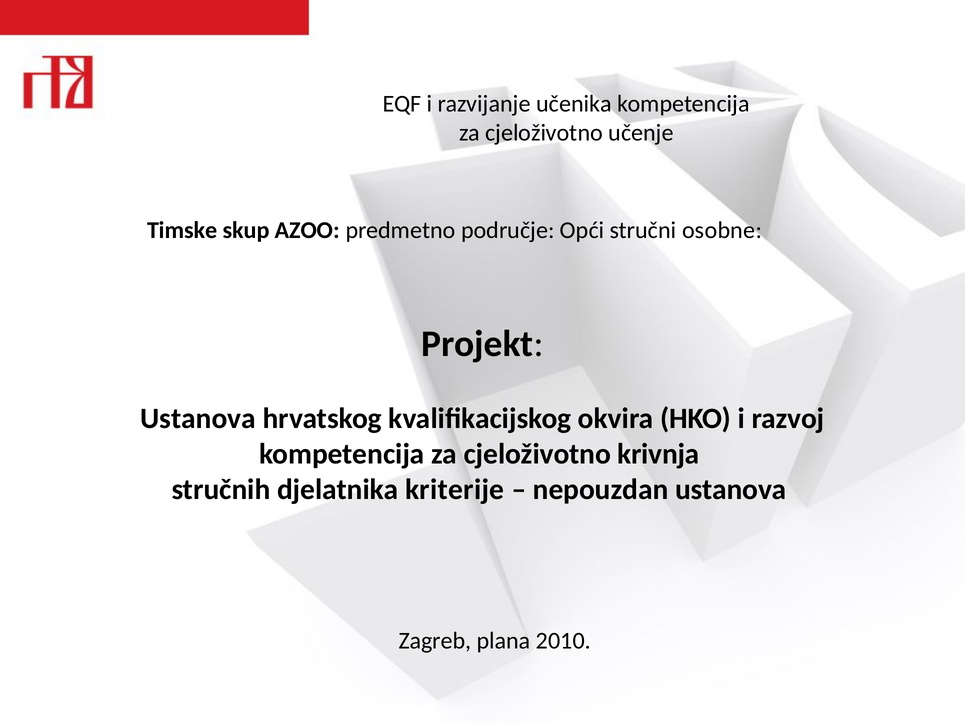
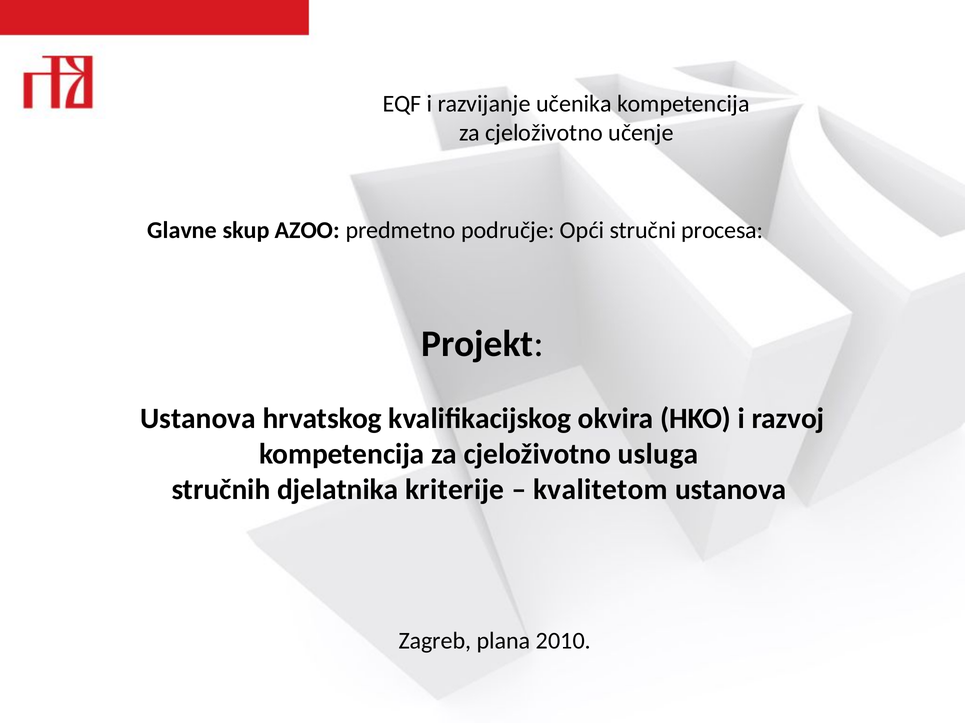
Timske: Timske -> Glavne
osobne: osobne -> procesa
krivnja: krivnja -> usluga
nepouzdan: nepouzdan -> kvalitetom
